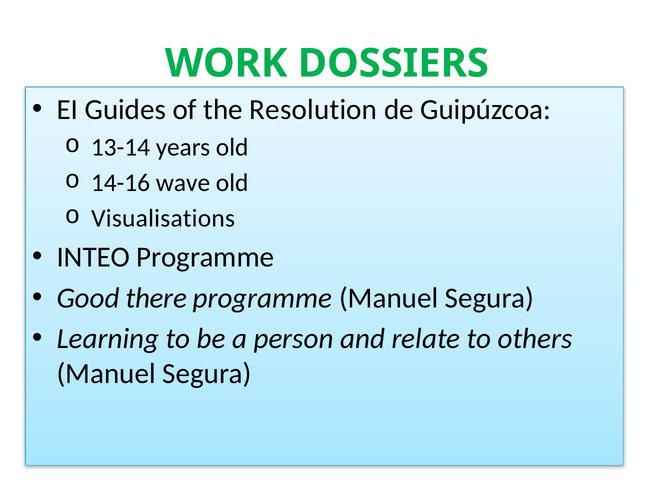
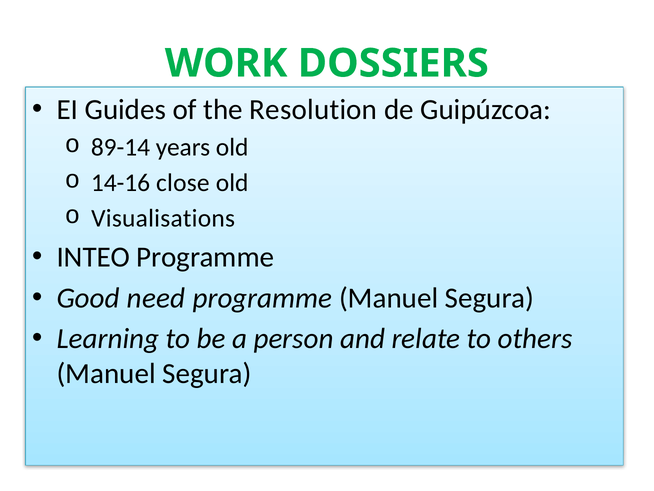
13-14: 13-14 -> 89-14
wave: wave -> close
there: there -> need
